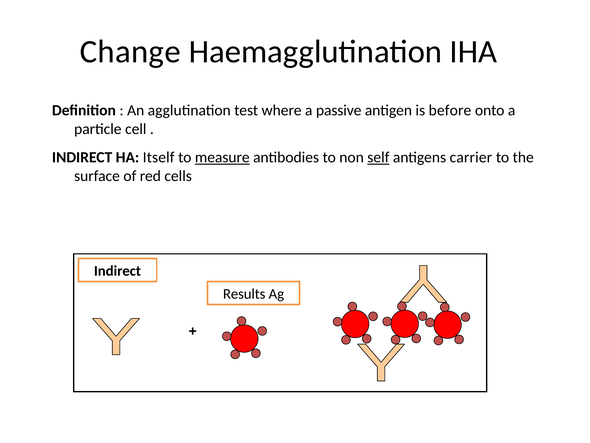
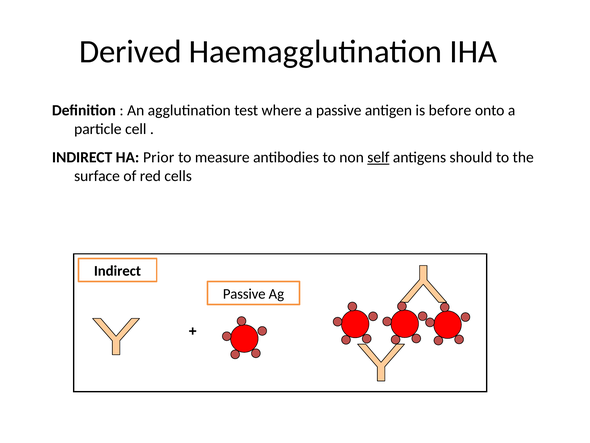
Change: Change -> Derived
Itself: Itself -> Prior
measure underline: present -> none
carrier: carrier -> should
Results at (244, 294): Results -> Passive
